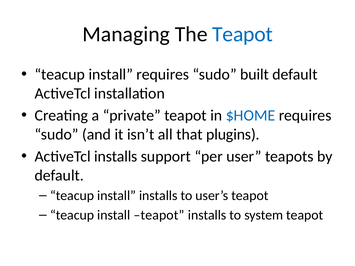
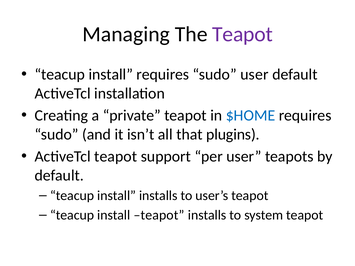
Teapot at (242, 34) colour: blue -> purple
sudo built: built -> user
ActiveTcl installs: installs -> teapot
